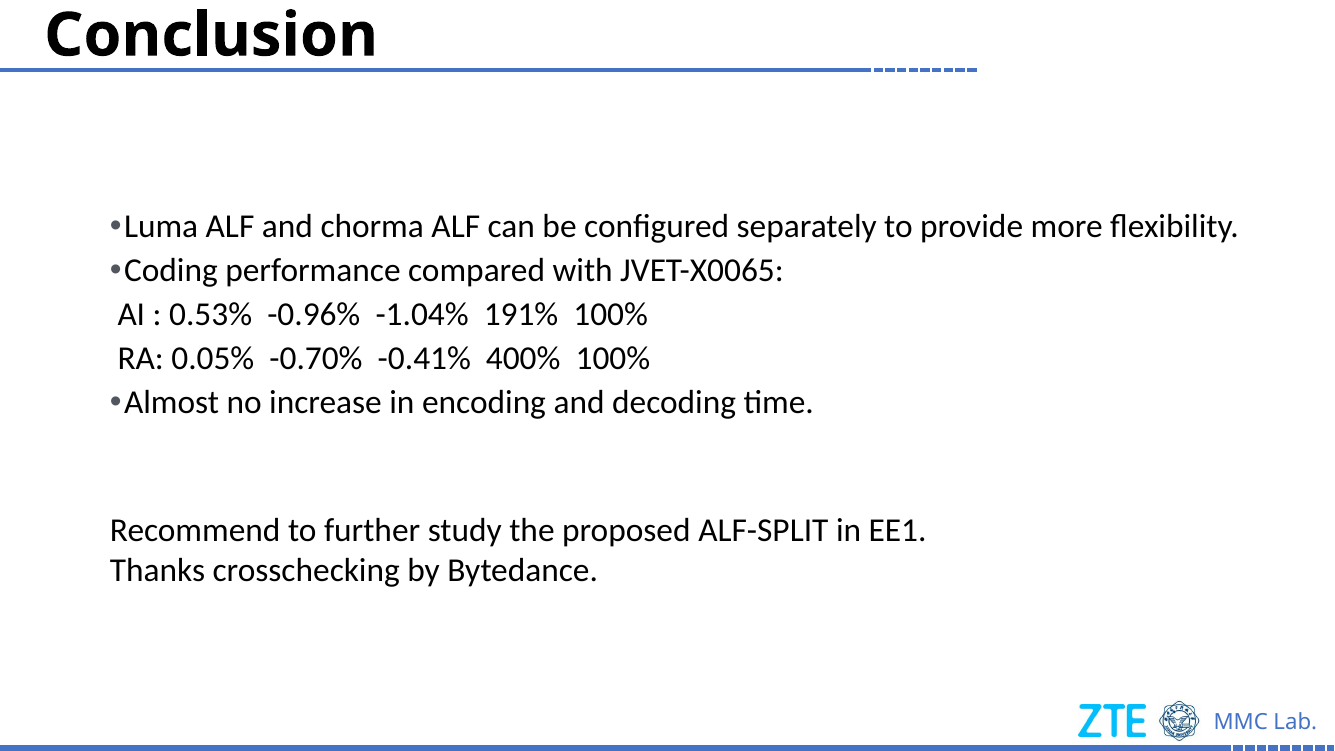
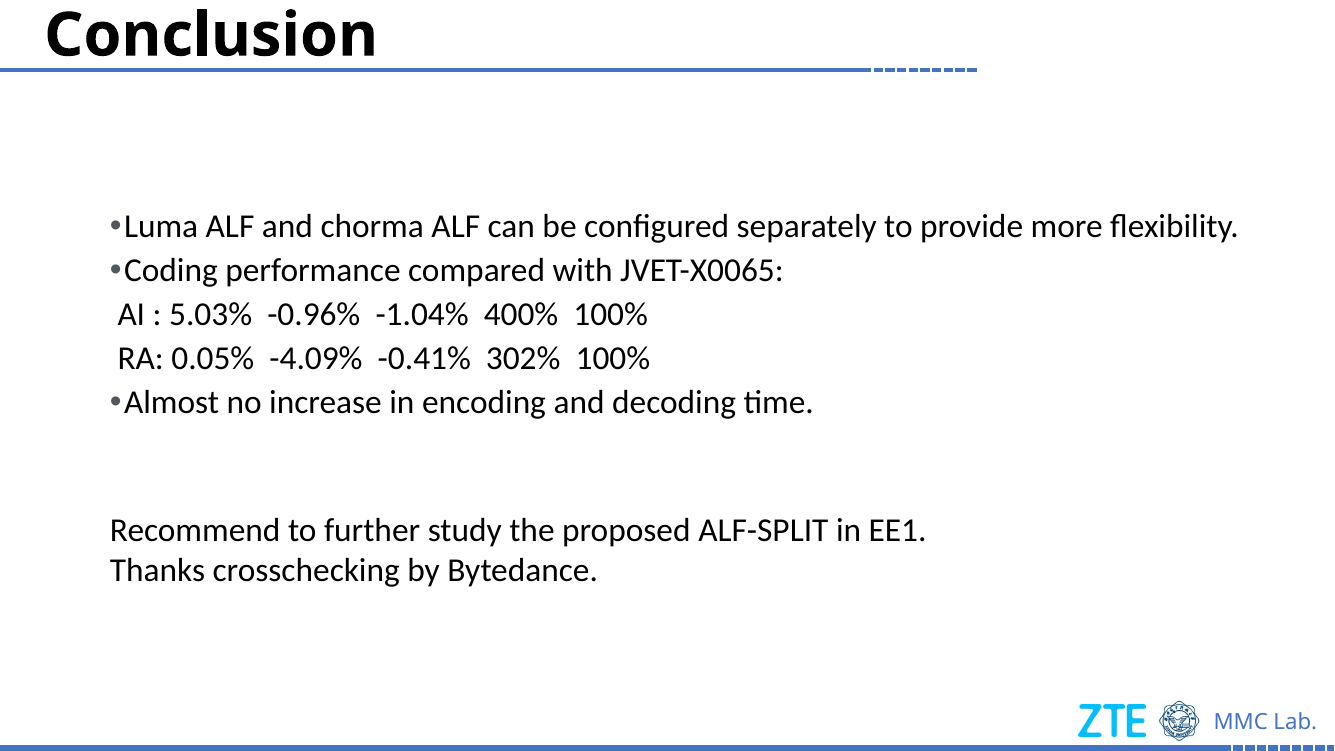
0.53%: 0.53% -> 5.03%
191%: 191% -> 400%
-0.70%: -0.70% -> -4.09%
400%: 400% -> 302%
